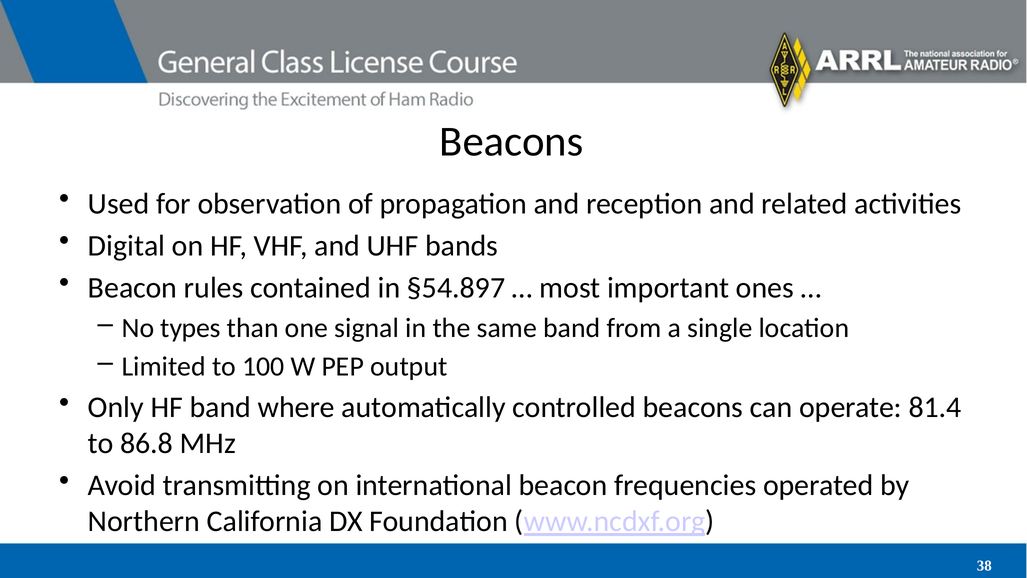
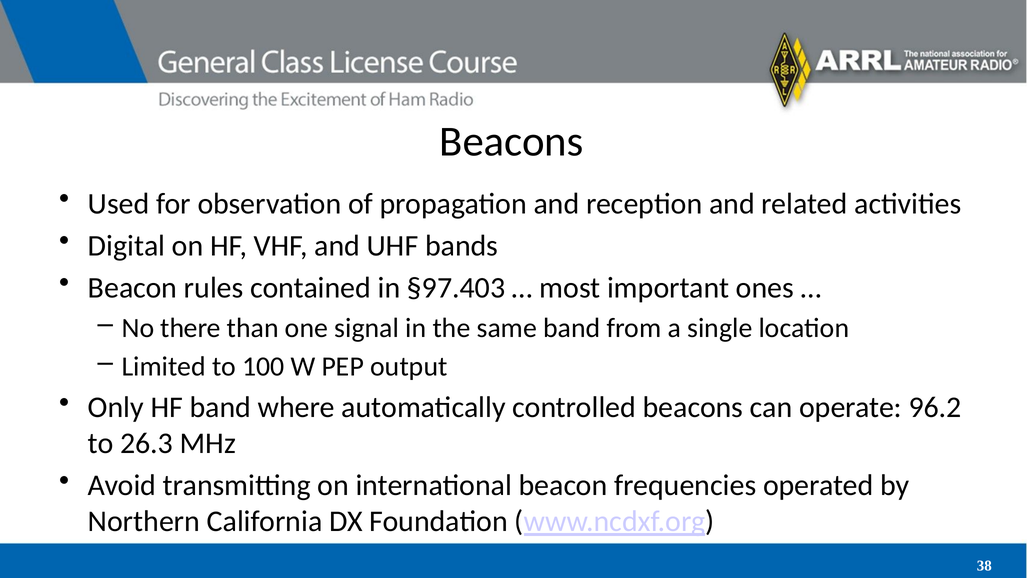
§54.897: §54.897 -> §97.403
types: types -> there
81.4: 81.4 -> 96.2
86.8: 86.8 -> 26.3
